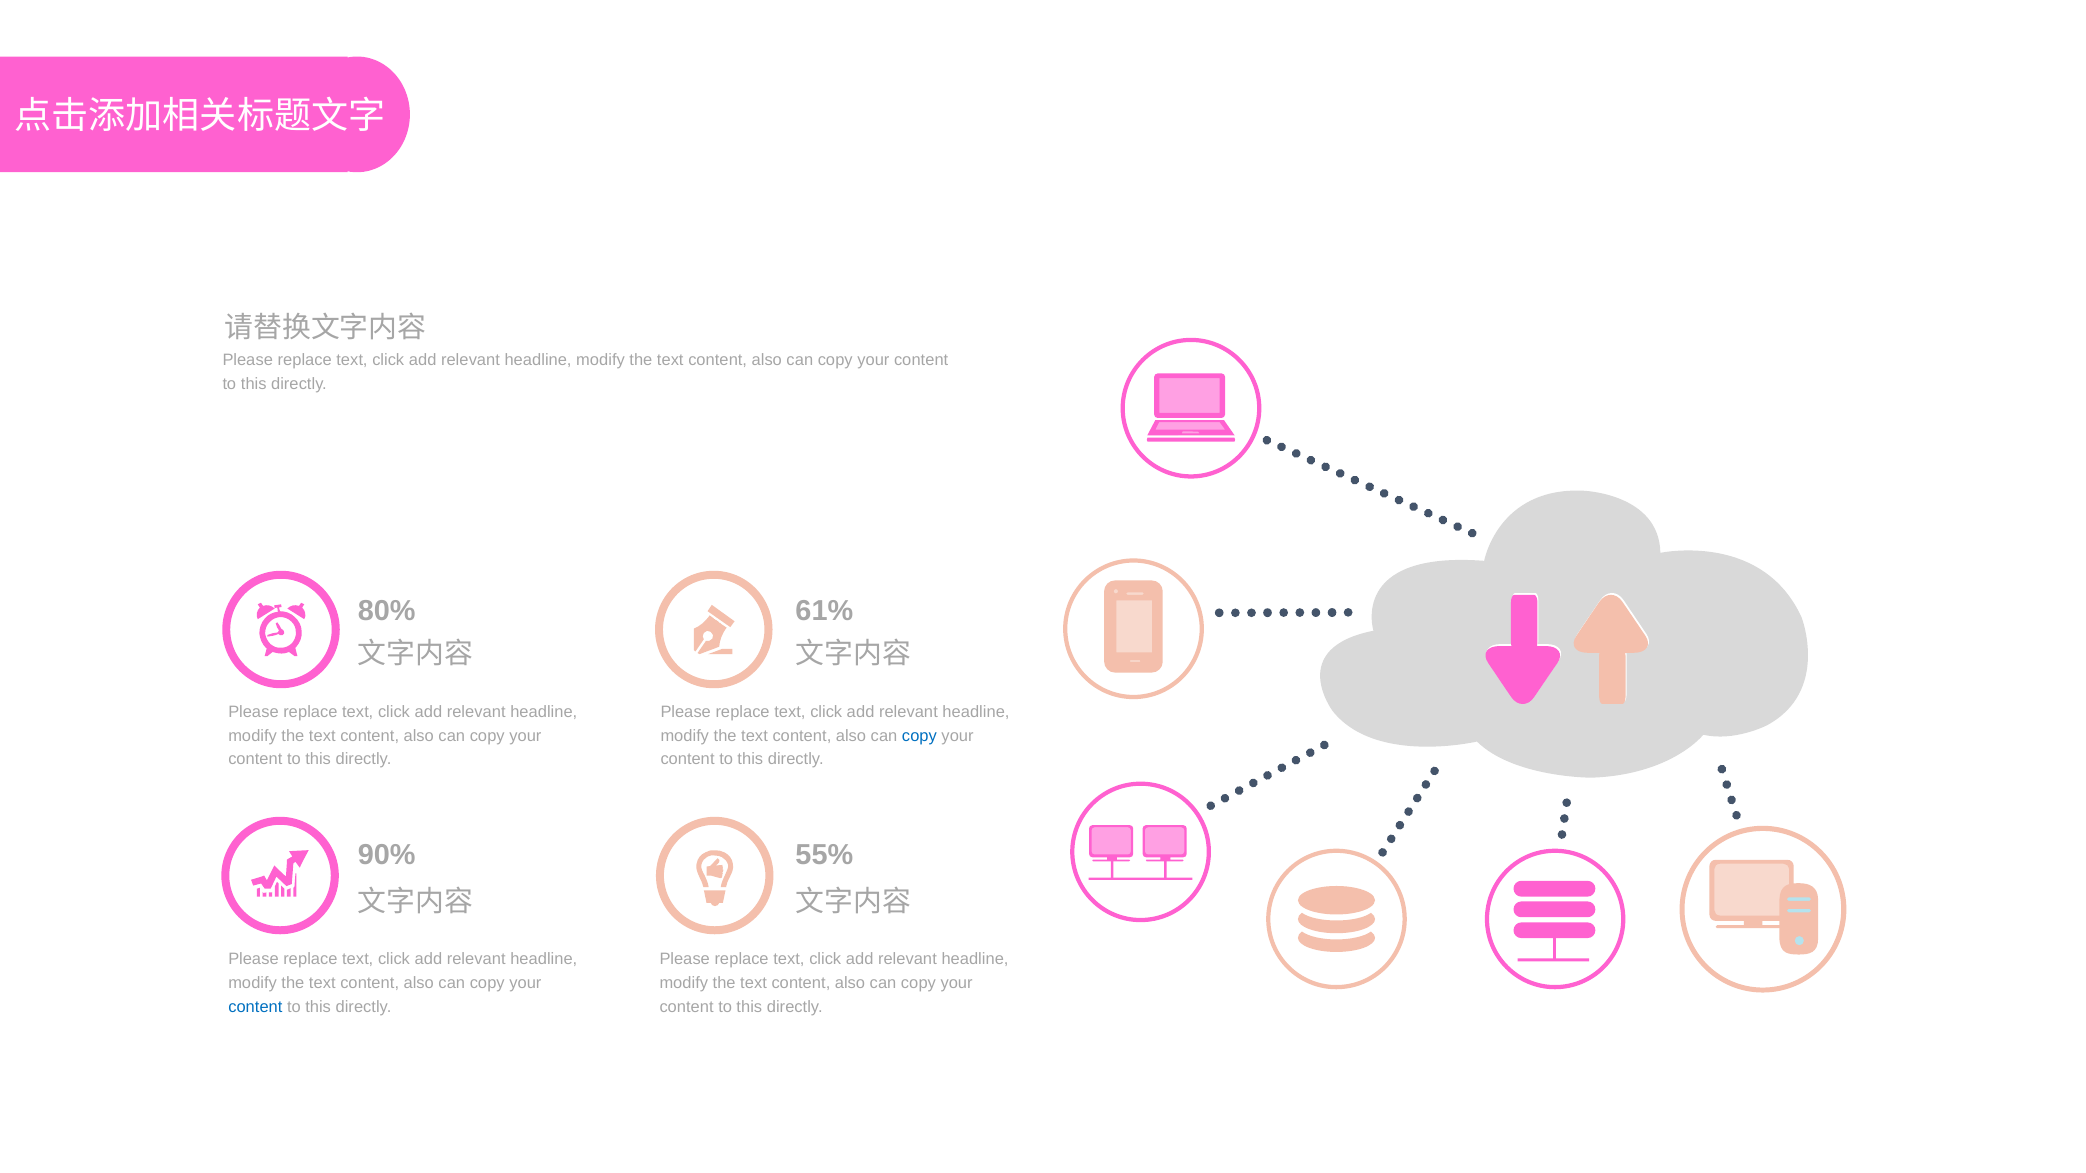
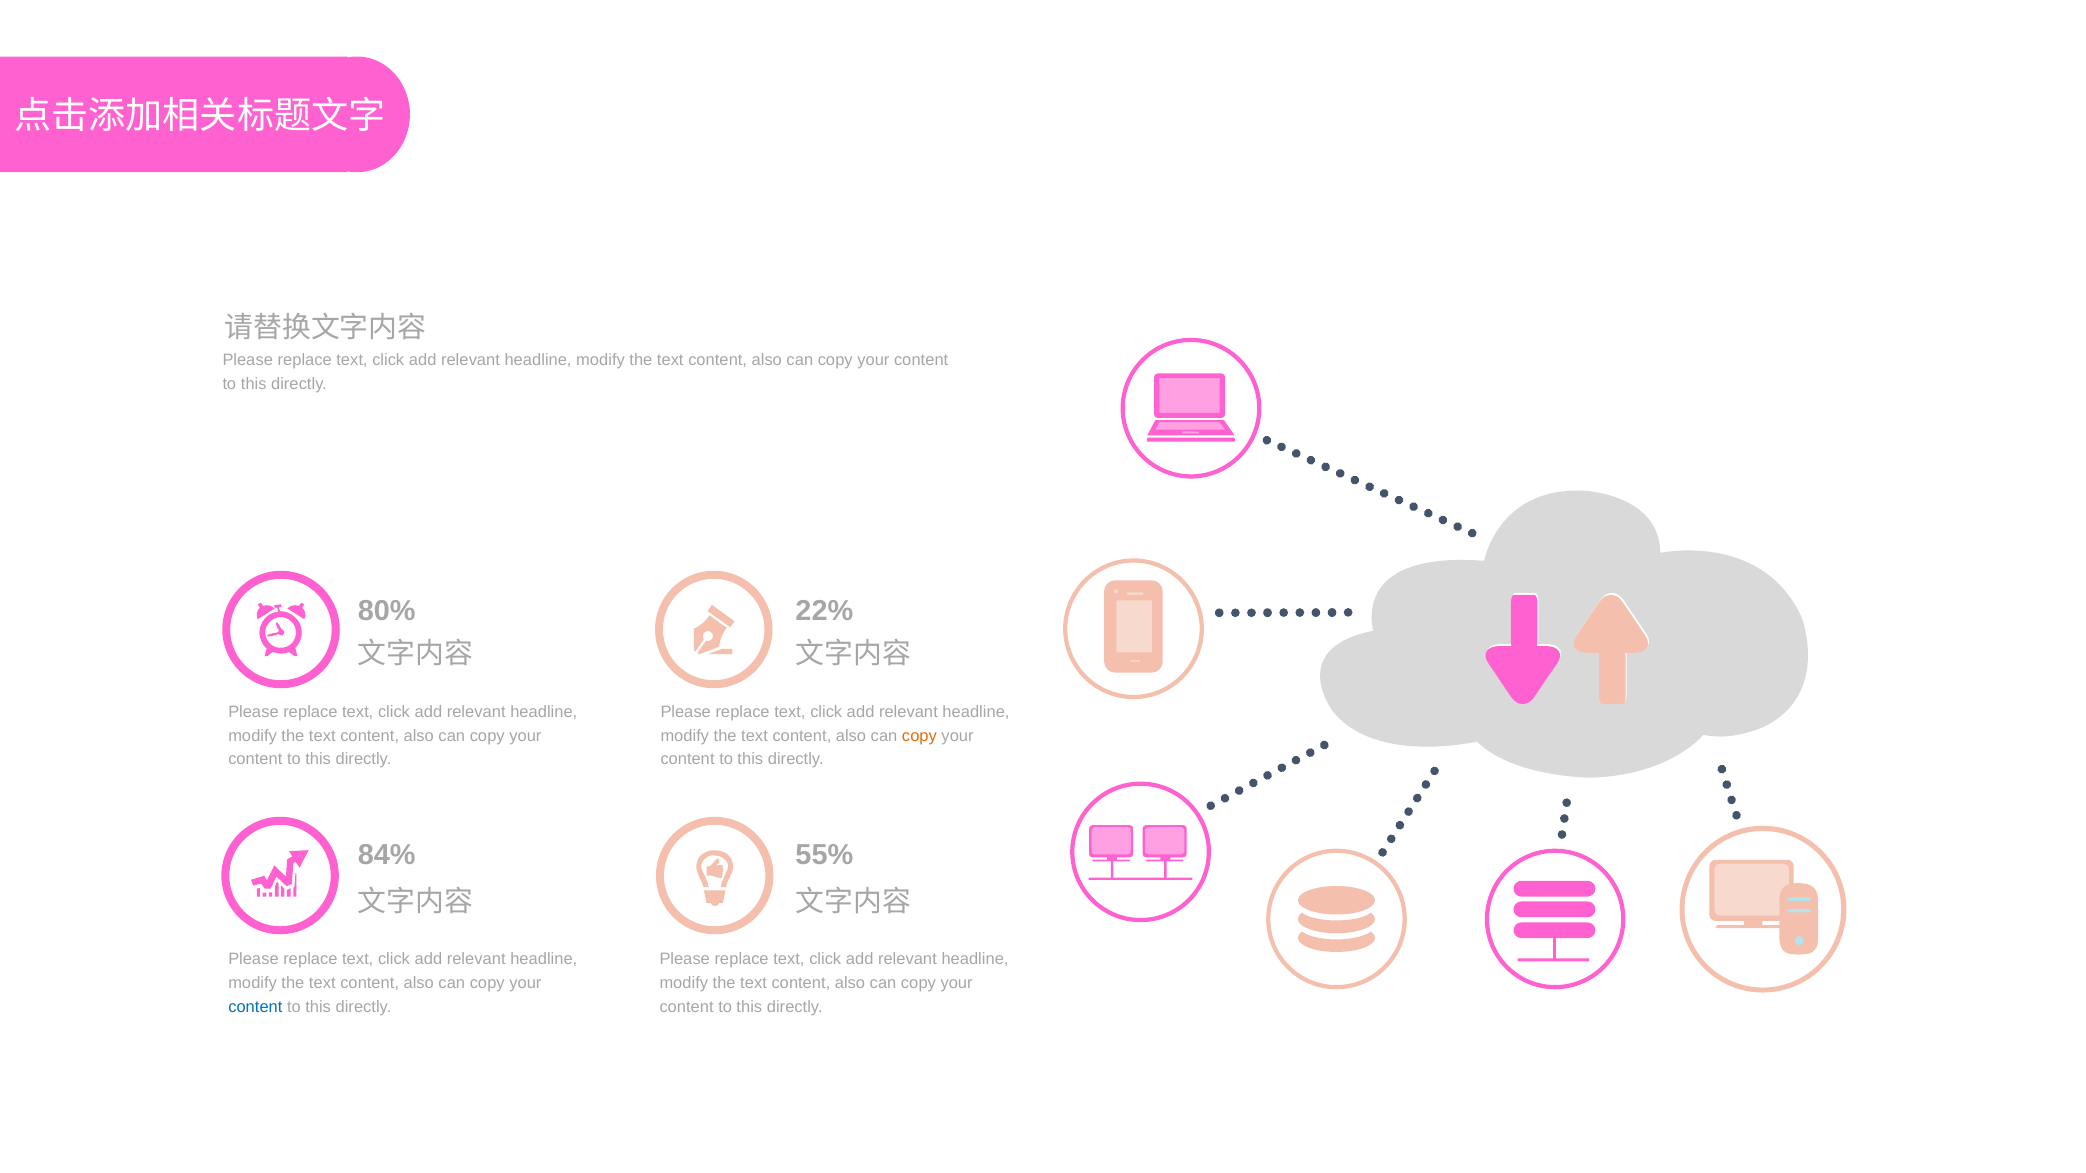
61%: 61% -> 22%
copy at (919, 736) colour: blue -> orange
90%: 90% -> 84%
